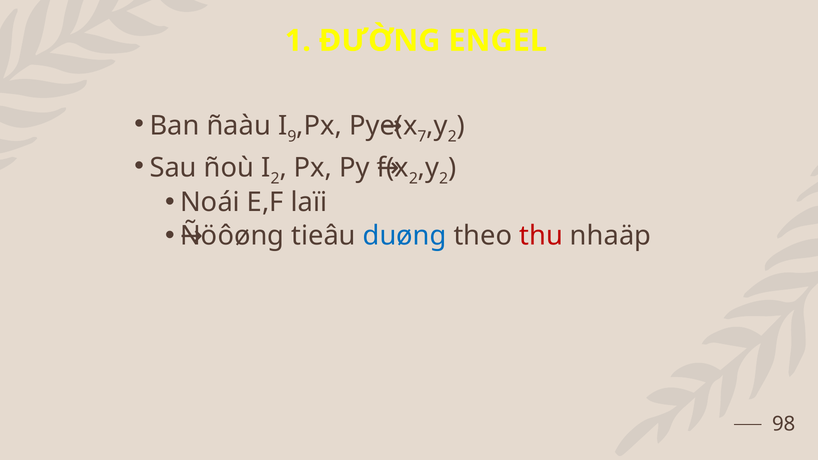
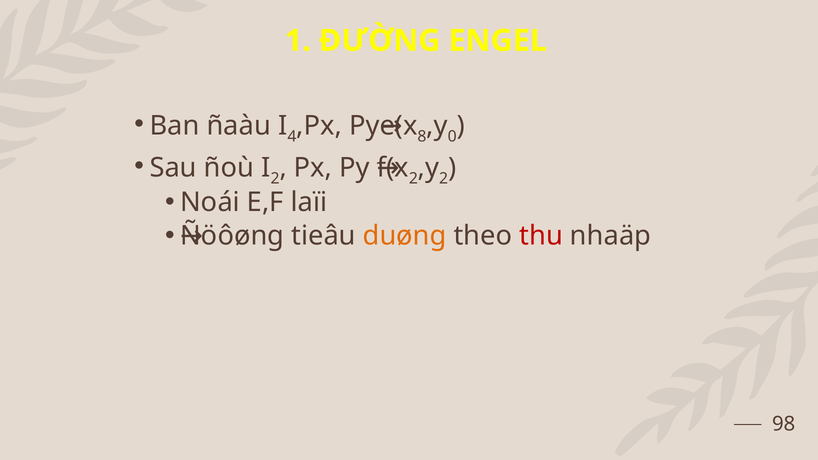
9: 9 -> 4
7: 7 -> 8
2 at (452, 136): 2 -> 0
duøng colour: blue -> orange
